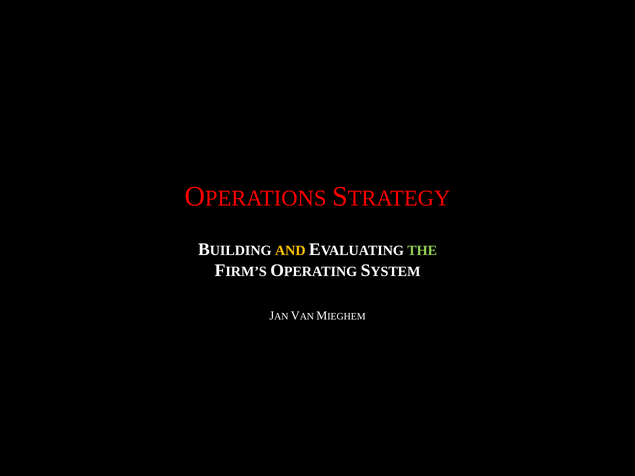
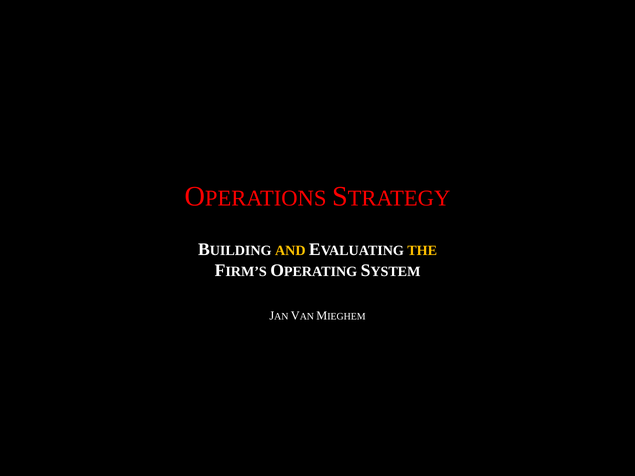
THE colour: light green -> yellow
